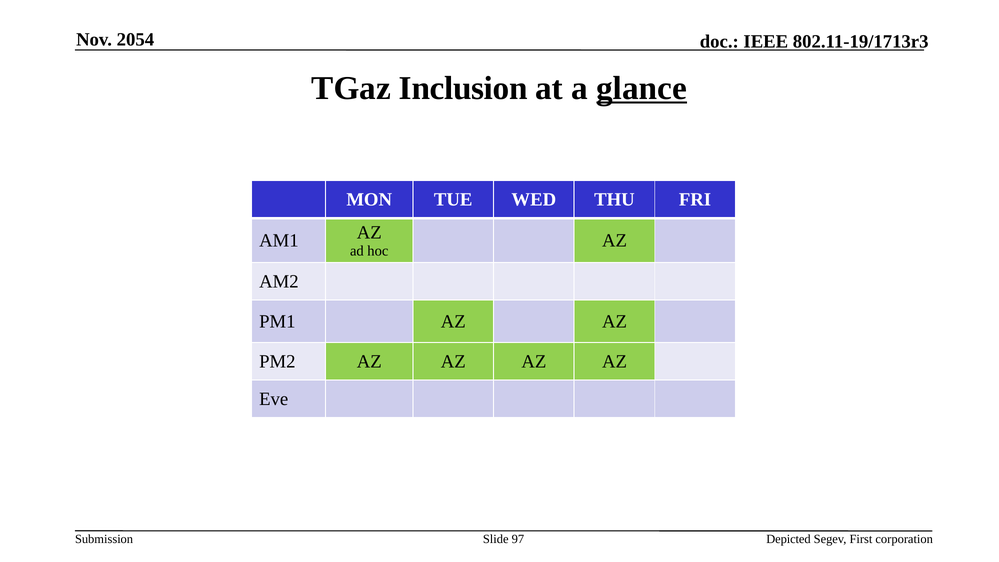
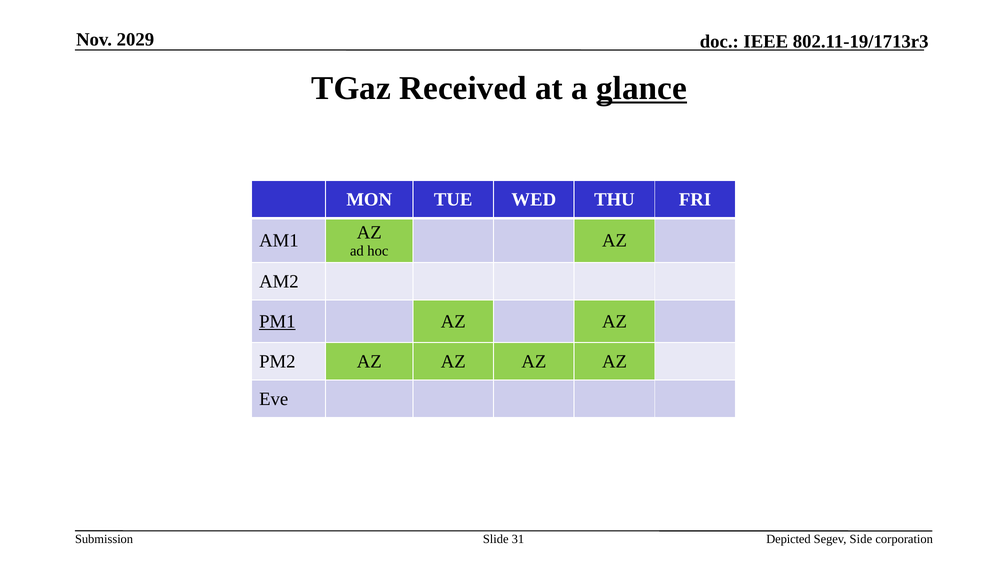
2054: 2054 -> 2029
Inclusion: Inclusion -> Received
PM1 underline: none -> present
97: 97 -> 31
First: First -> Side
